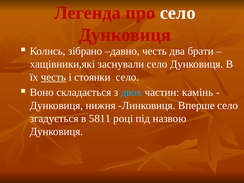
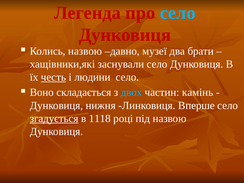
село at (178, 13) colour: white -> light blue
Колись зібрано: зібрано -> назвою
давно честь: честь -> музеї
стоянки: стоянки -> людини
згадується underline: none -> present
5811: 5811 -> 1118
